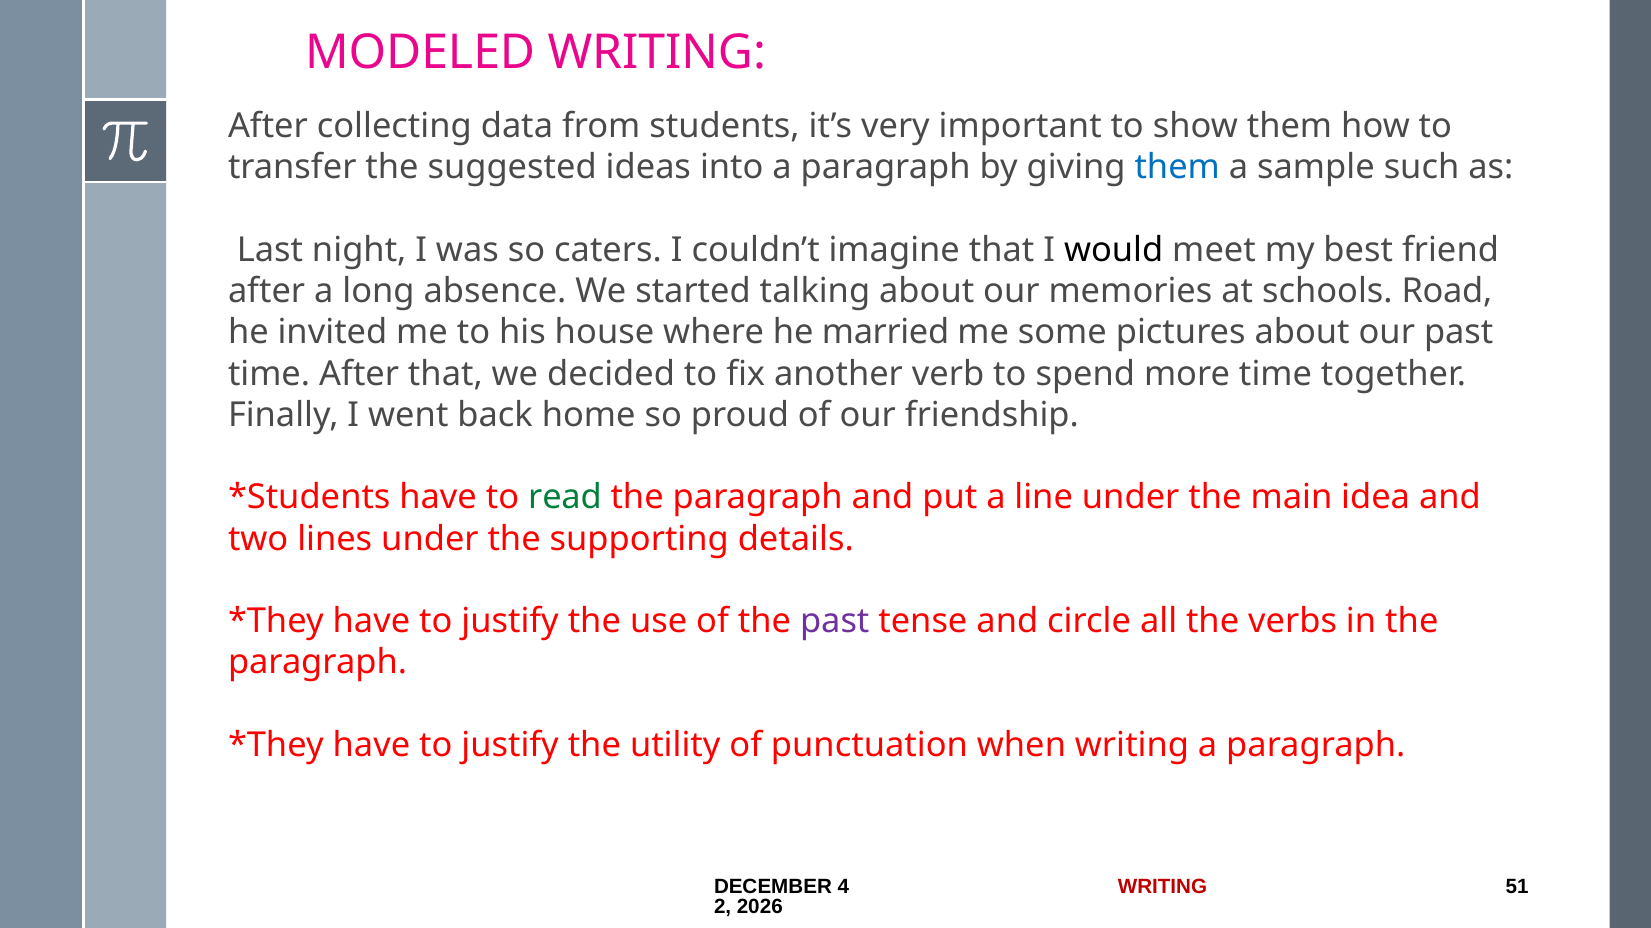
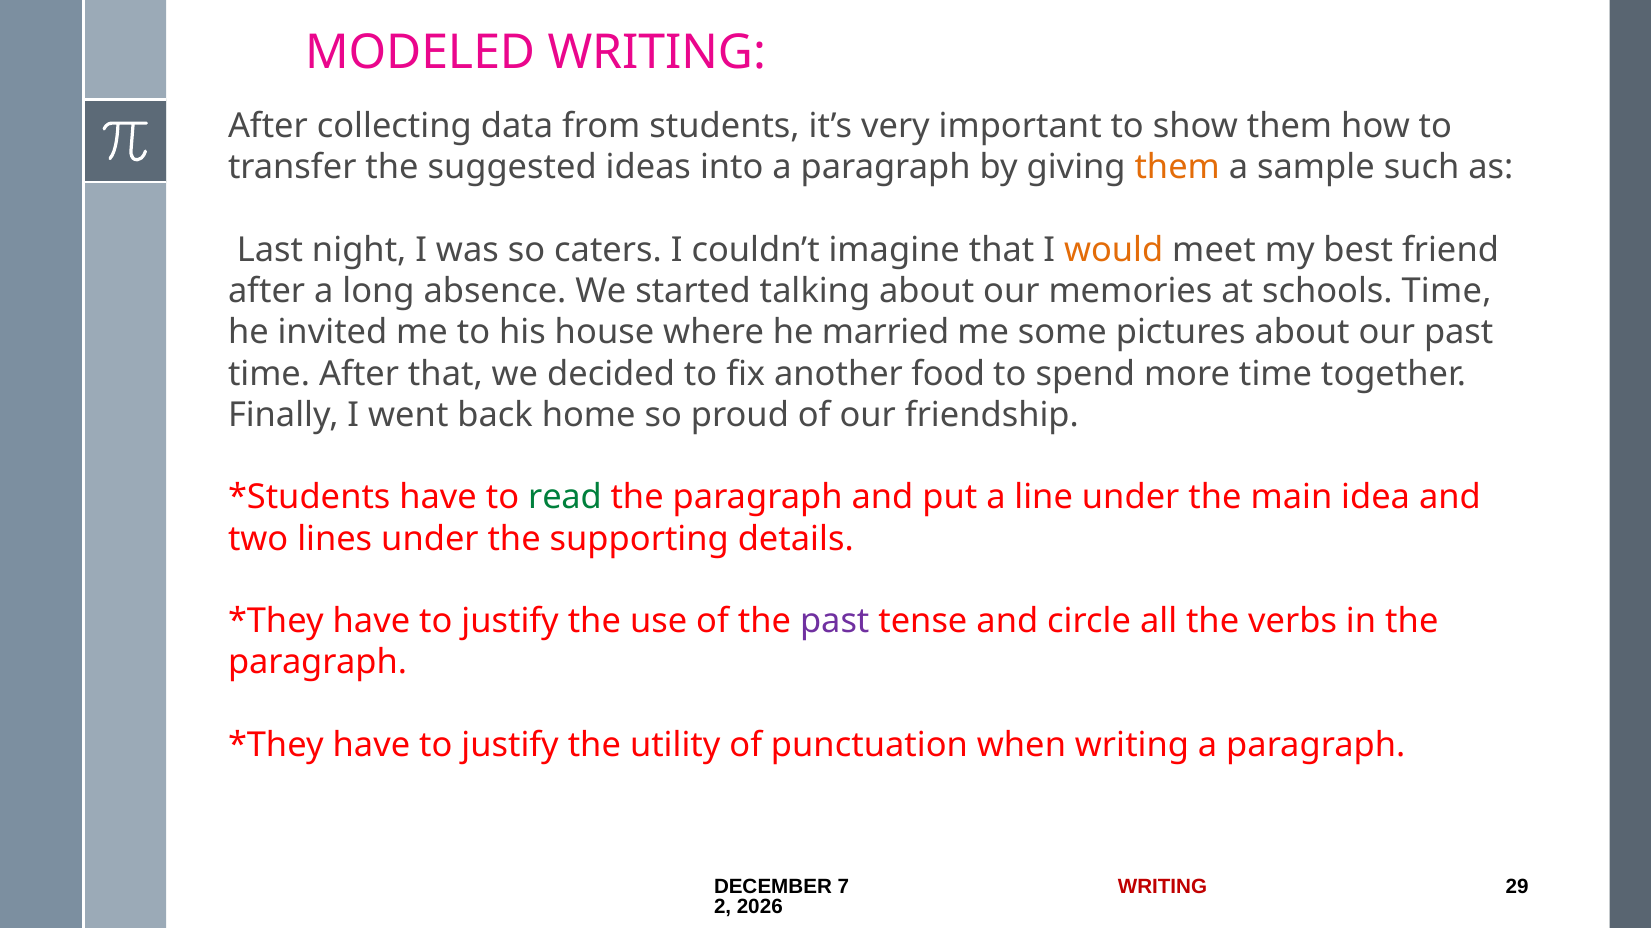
them at (1177, 168) colour: blue -> orange
would colour: black -> orange
schools Road: Road -> Time
verb: verb -> food
4: 4 -> 7
51: 51 -> 29
